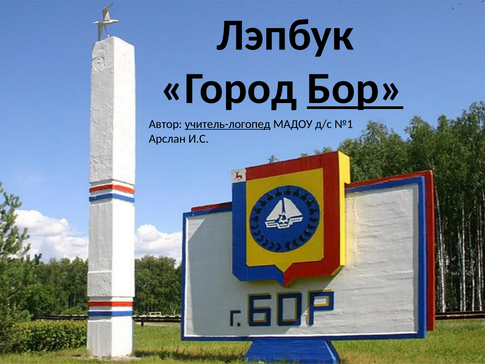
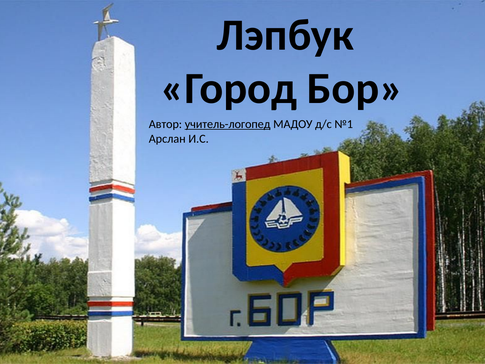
Бор underline: present -> none
